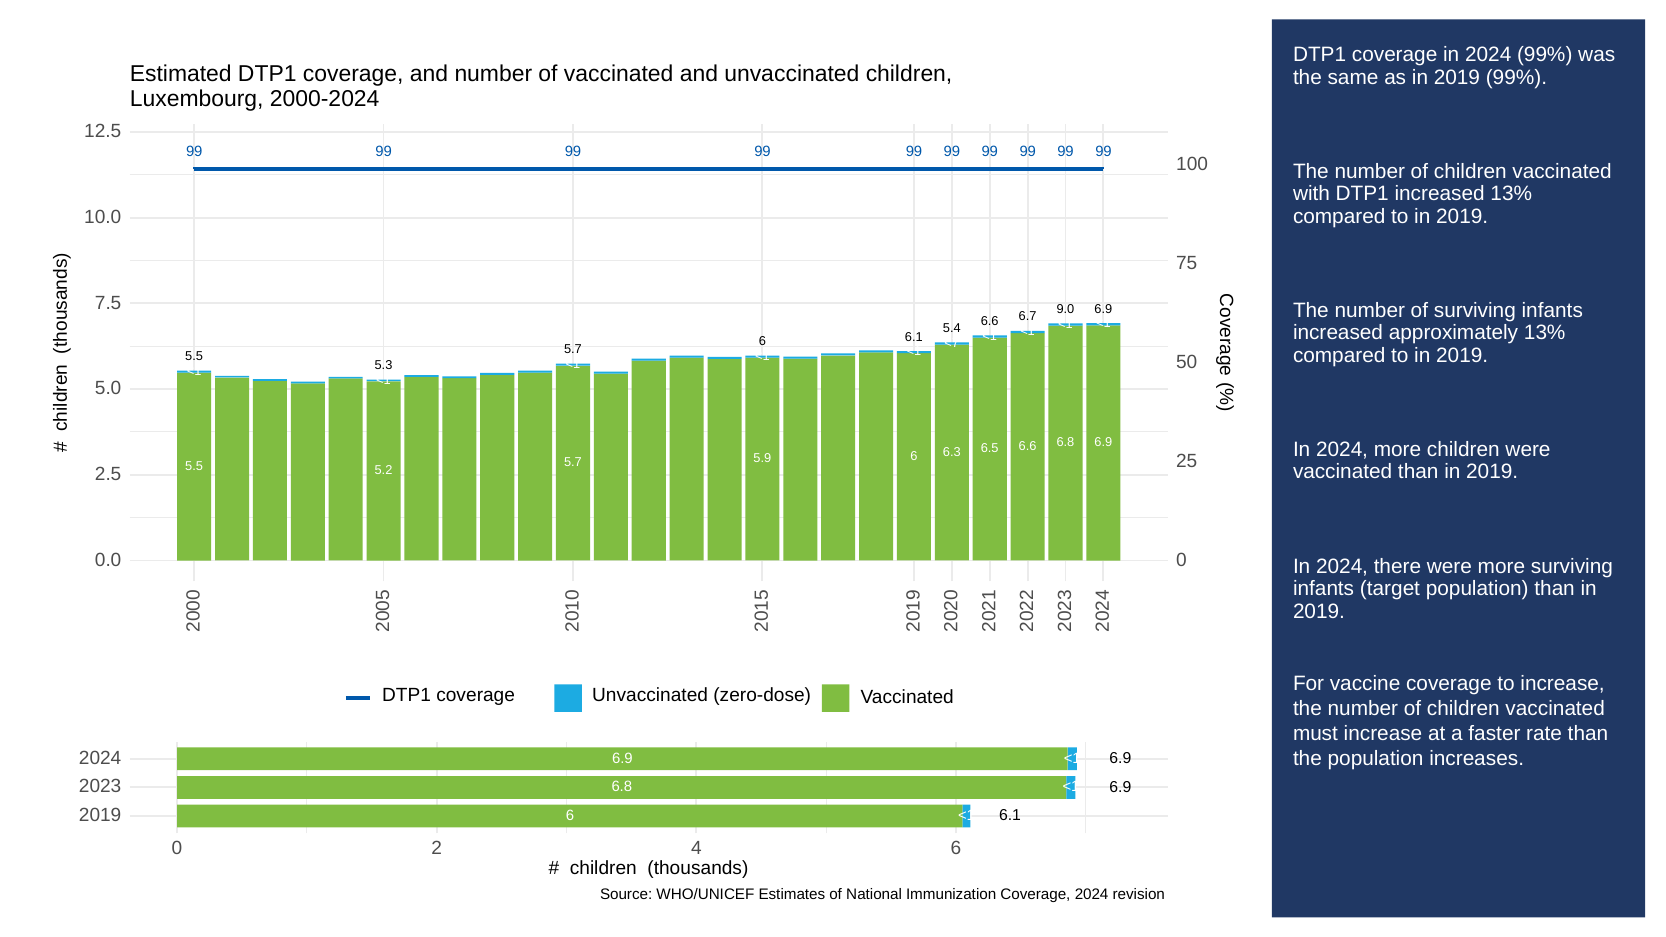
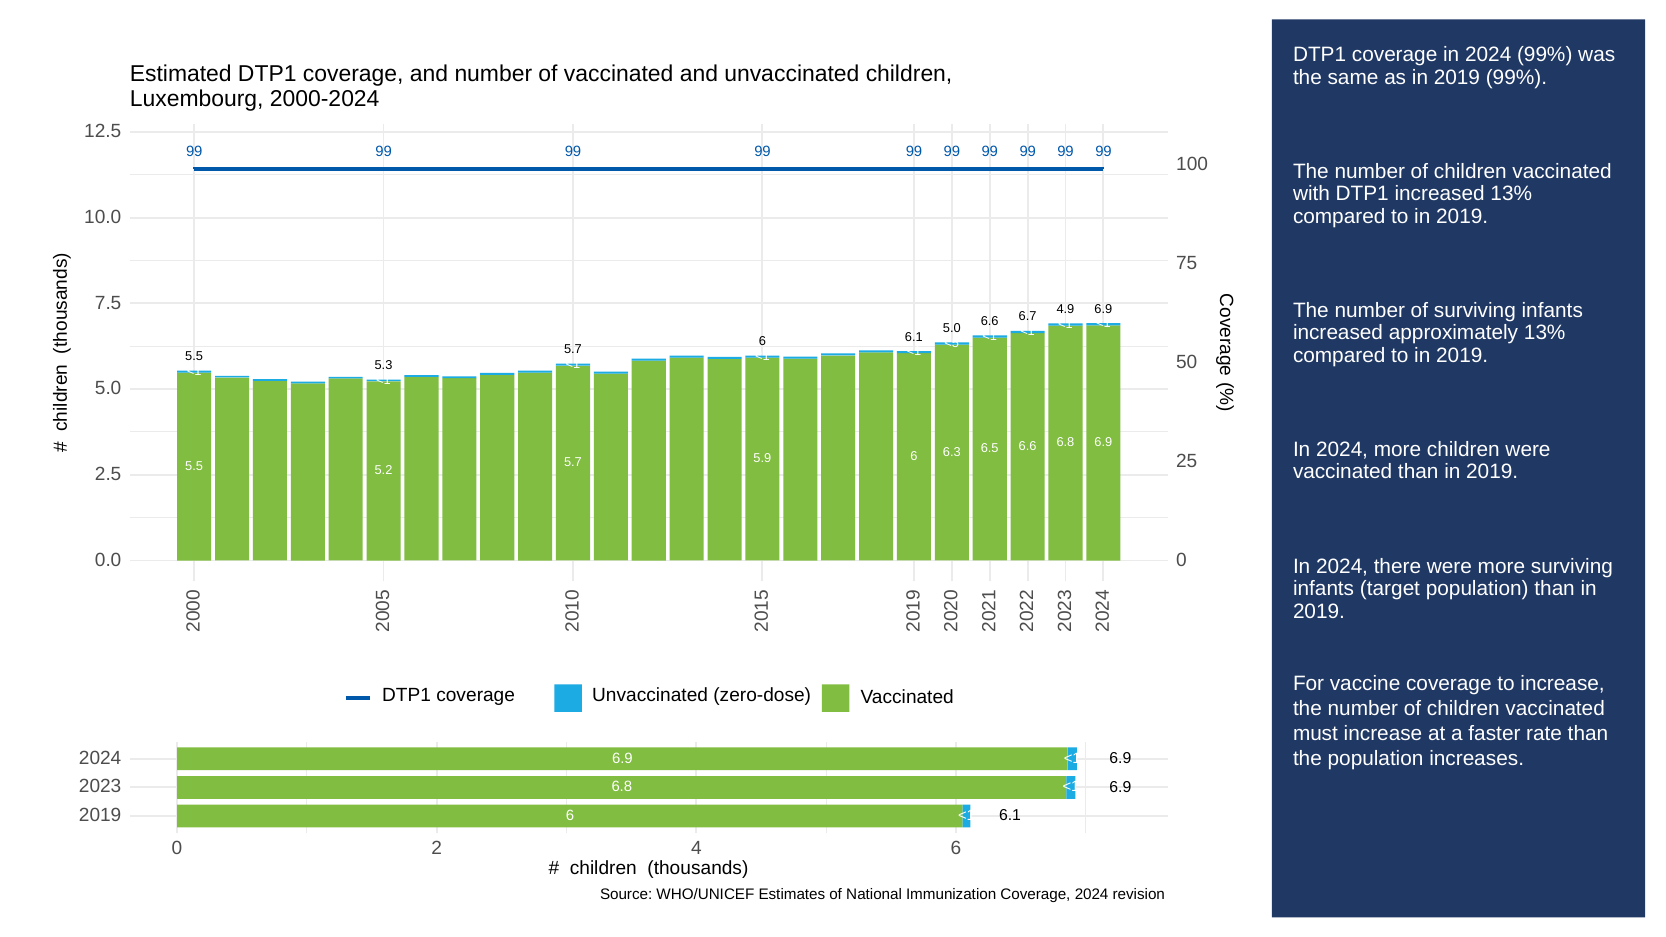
9.0: 9.0 -> 4.9
5.4 at (952, 328): 5.4 -> 5.0
<7: <7 -> <5
